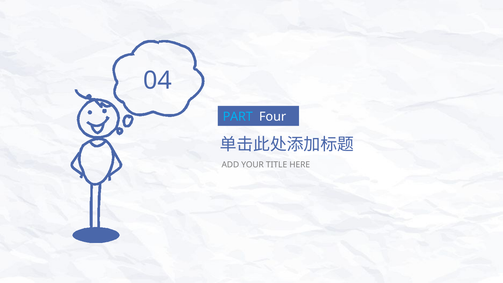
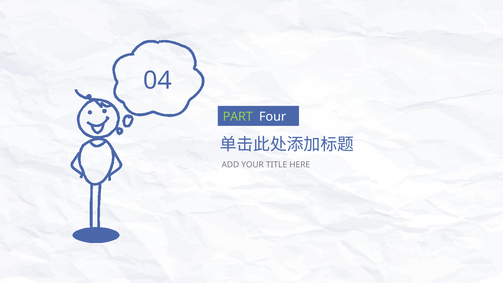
PART colour: light blue -> light green
